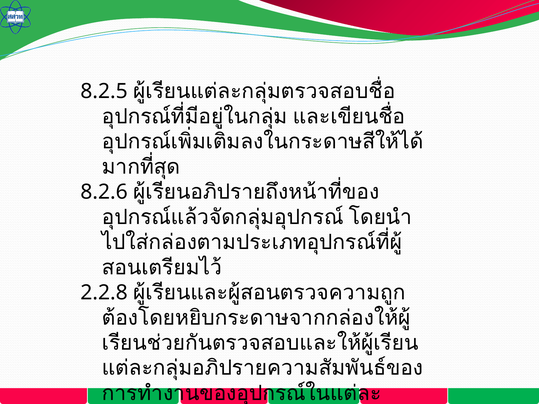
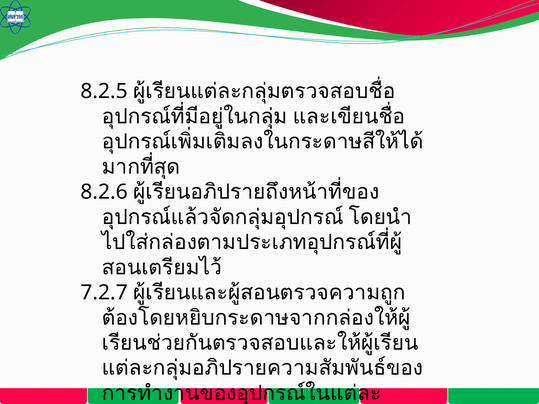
2.2.8: 2.2.8 -> 7.2.7
